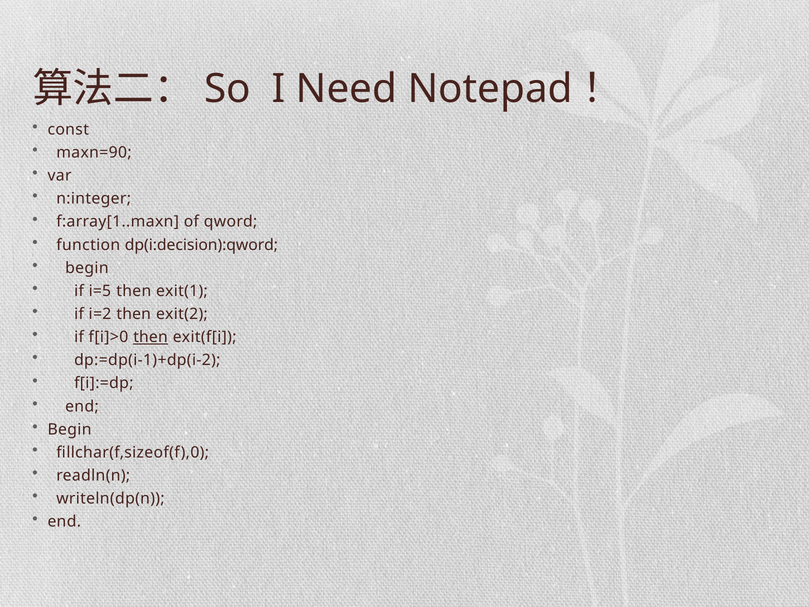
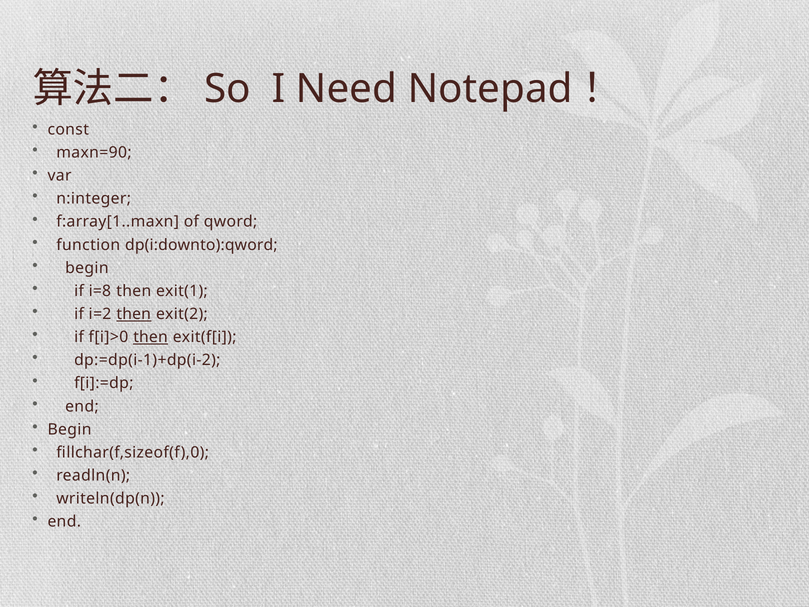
dp(i:decision):qword: dp(i:decision):qword -> dp(i:downto):qword
i=5: i=5 -> i=8
then at (134, 314) underline: none -> present
